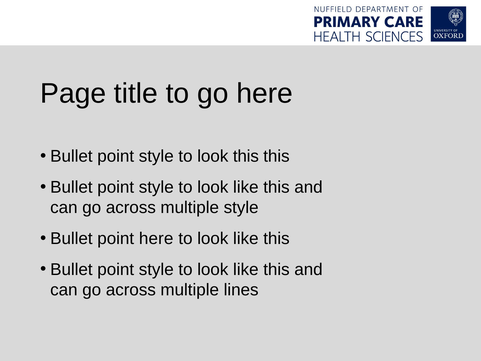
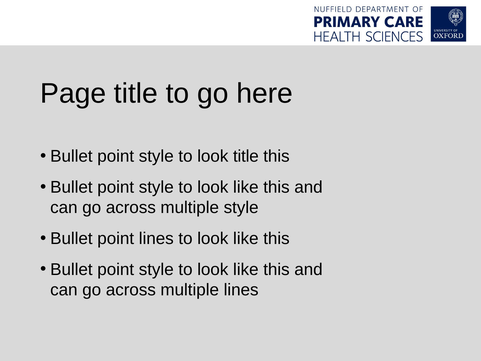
look this: this -> title
point here: here -> lines
